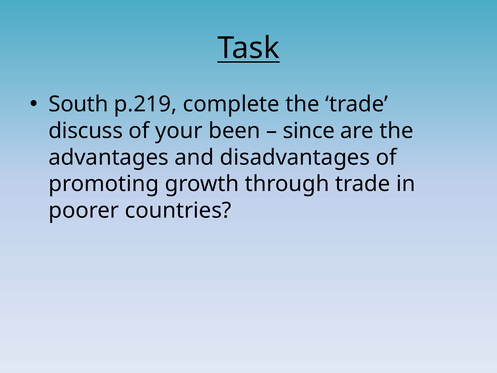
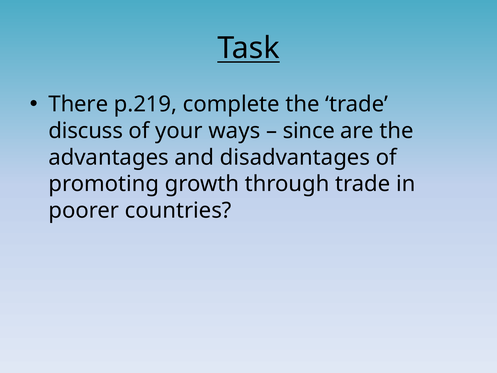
South: South -> There
been: been -> ways
